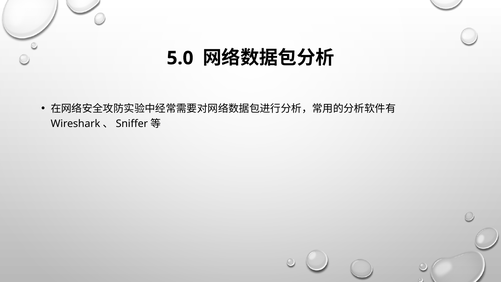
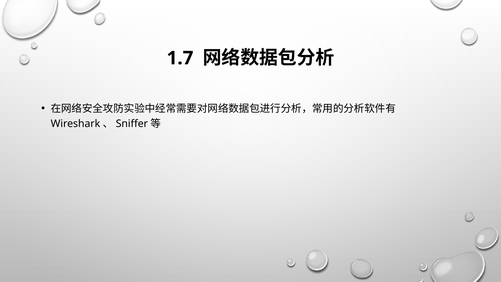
5.0: 5.0 -> 1.7
